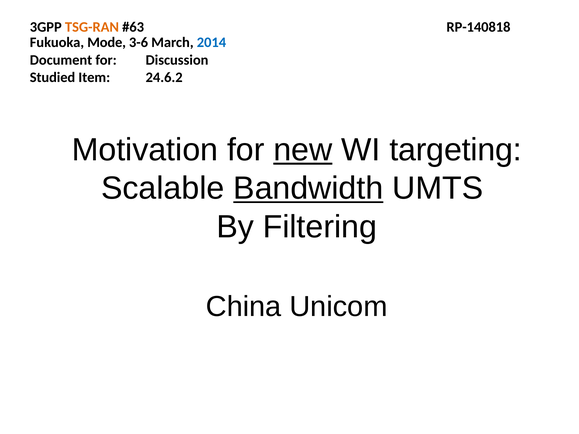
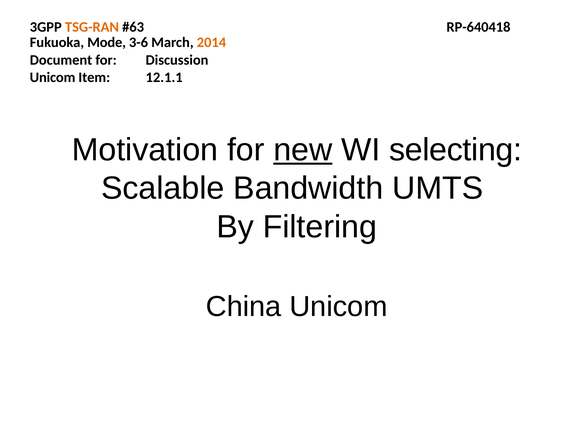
RP-140818: RP-140818 -> RP-640418
2014 colour: blue -> orange
Studied at (53, 77): Studied -> Unicom
24.6.2: 24.6.2 -> 12.1.1
targeting: targeting -> selecting
Bandwidth underline: present -> none
